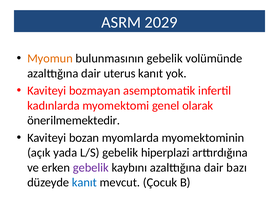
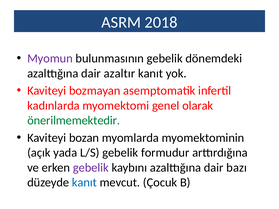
2029: 2029 -> 2018
Myomun colour: orange -> purple
volümünde: volümünde -> dönemdeki
uterus: uterus -> azaltır
önerilmemektedir colour: black -> green
hiperplazi: hiperplazi -> formudur
